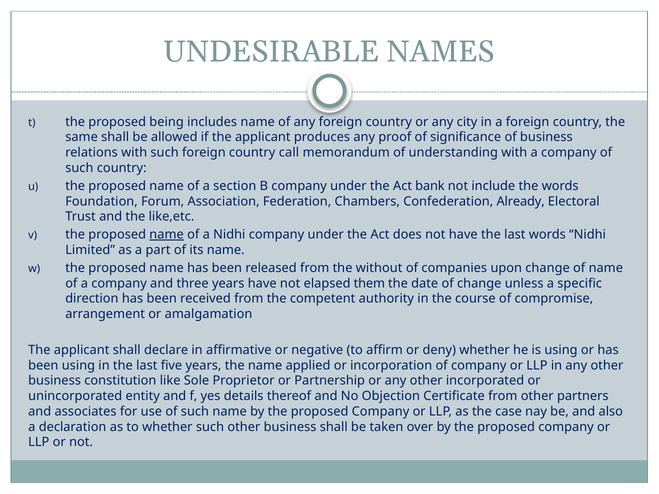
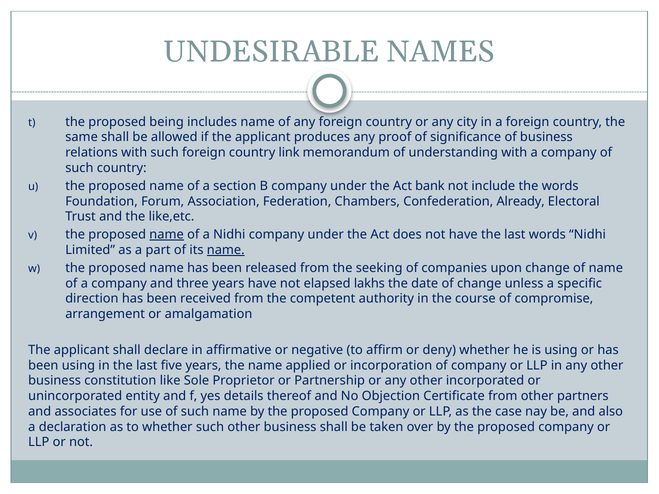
call: call -> link
name at (226, 250) underline: none -> present
without: without -> seeking
them: them -> lakhs
